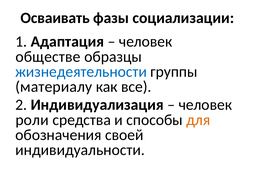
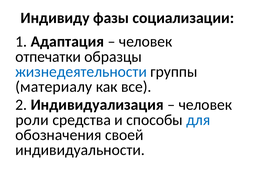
Осваивать: Осваивать -> Индивиду
обществе: обществе -> отпечатки
для colour: orange -> blue
